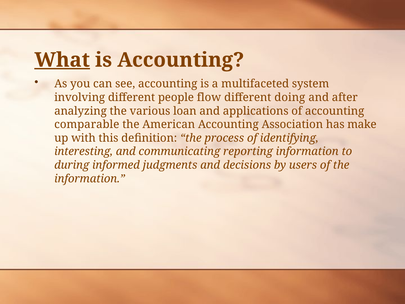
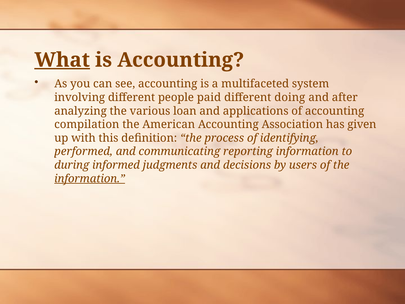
flow: flow -> paid
comparable: comparable -> compilation
make: make -> given
interesting: interesting -> performed
information at (90, 178) underline: none -> present
